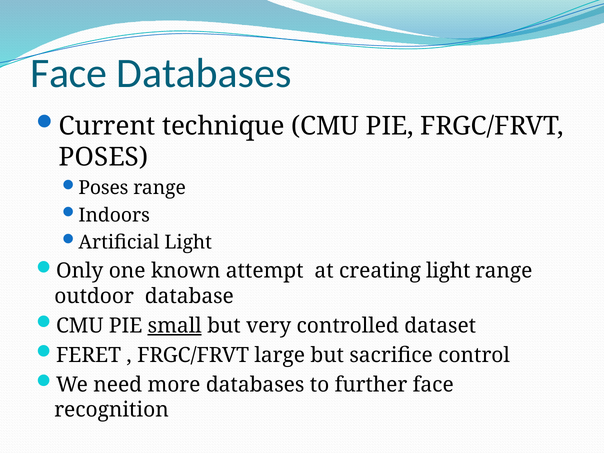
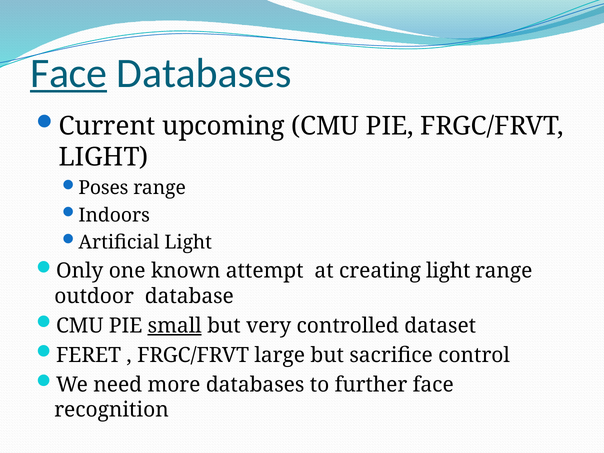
Face at (69, 73) underline: none -> present
technique: technique -> upcoming
POSES at (104, 157): POSES -> LIGHT
